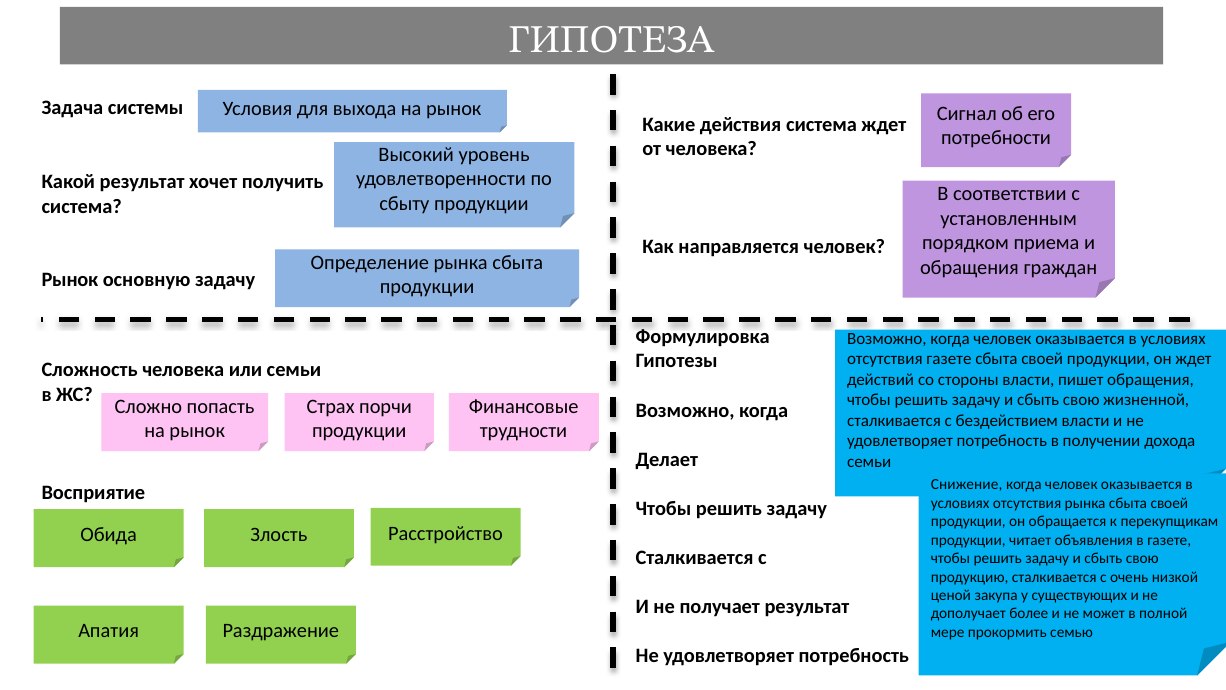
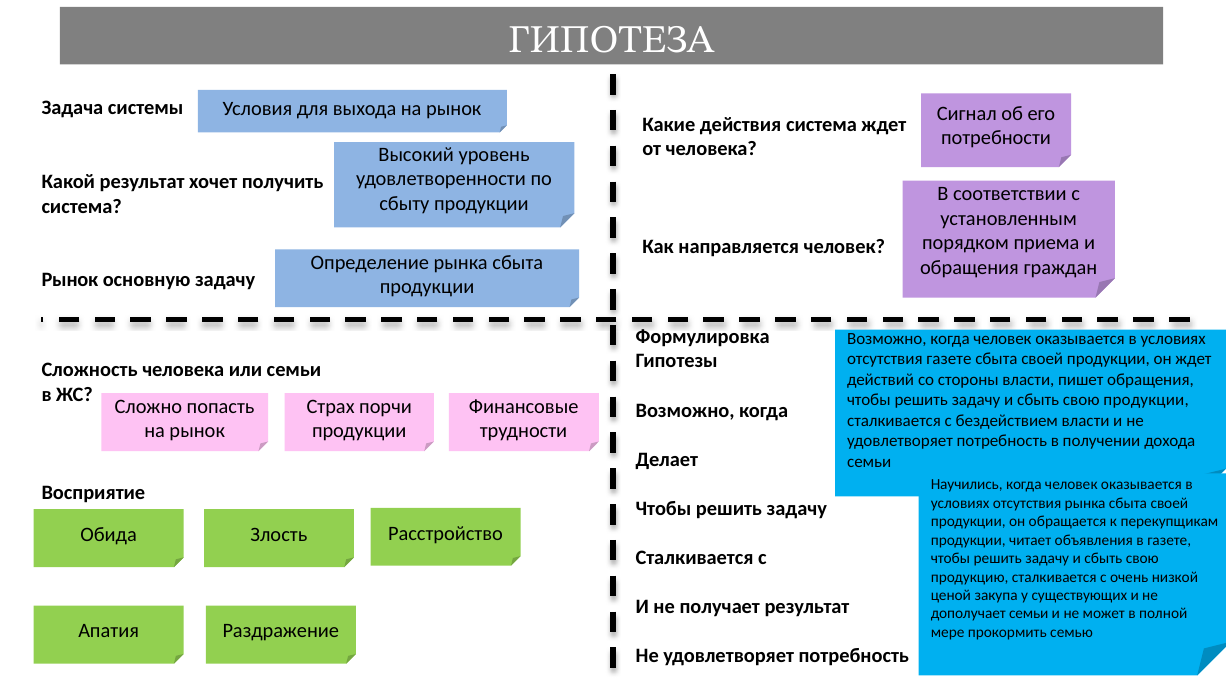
свою жизненной: жизненной -> продукции
Снижение: Снижение -> Научились
дополучает более: более -> семьи
